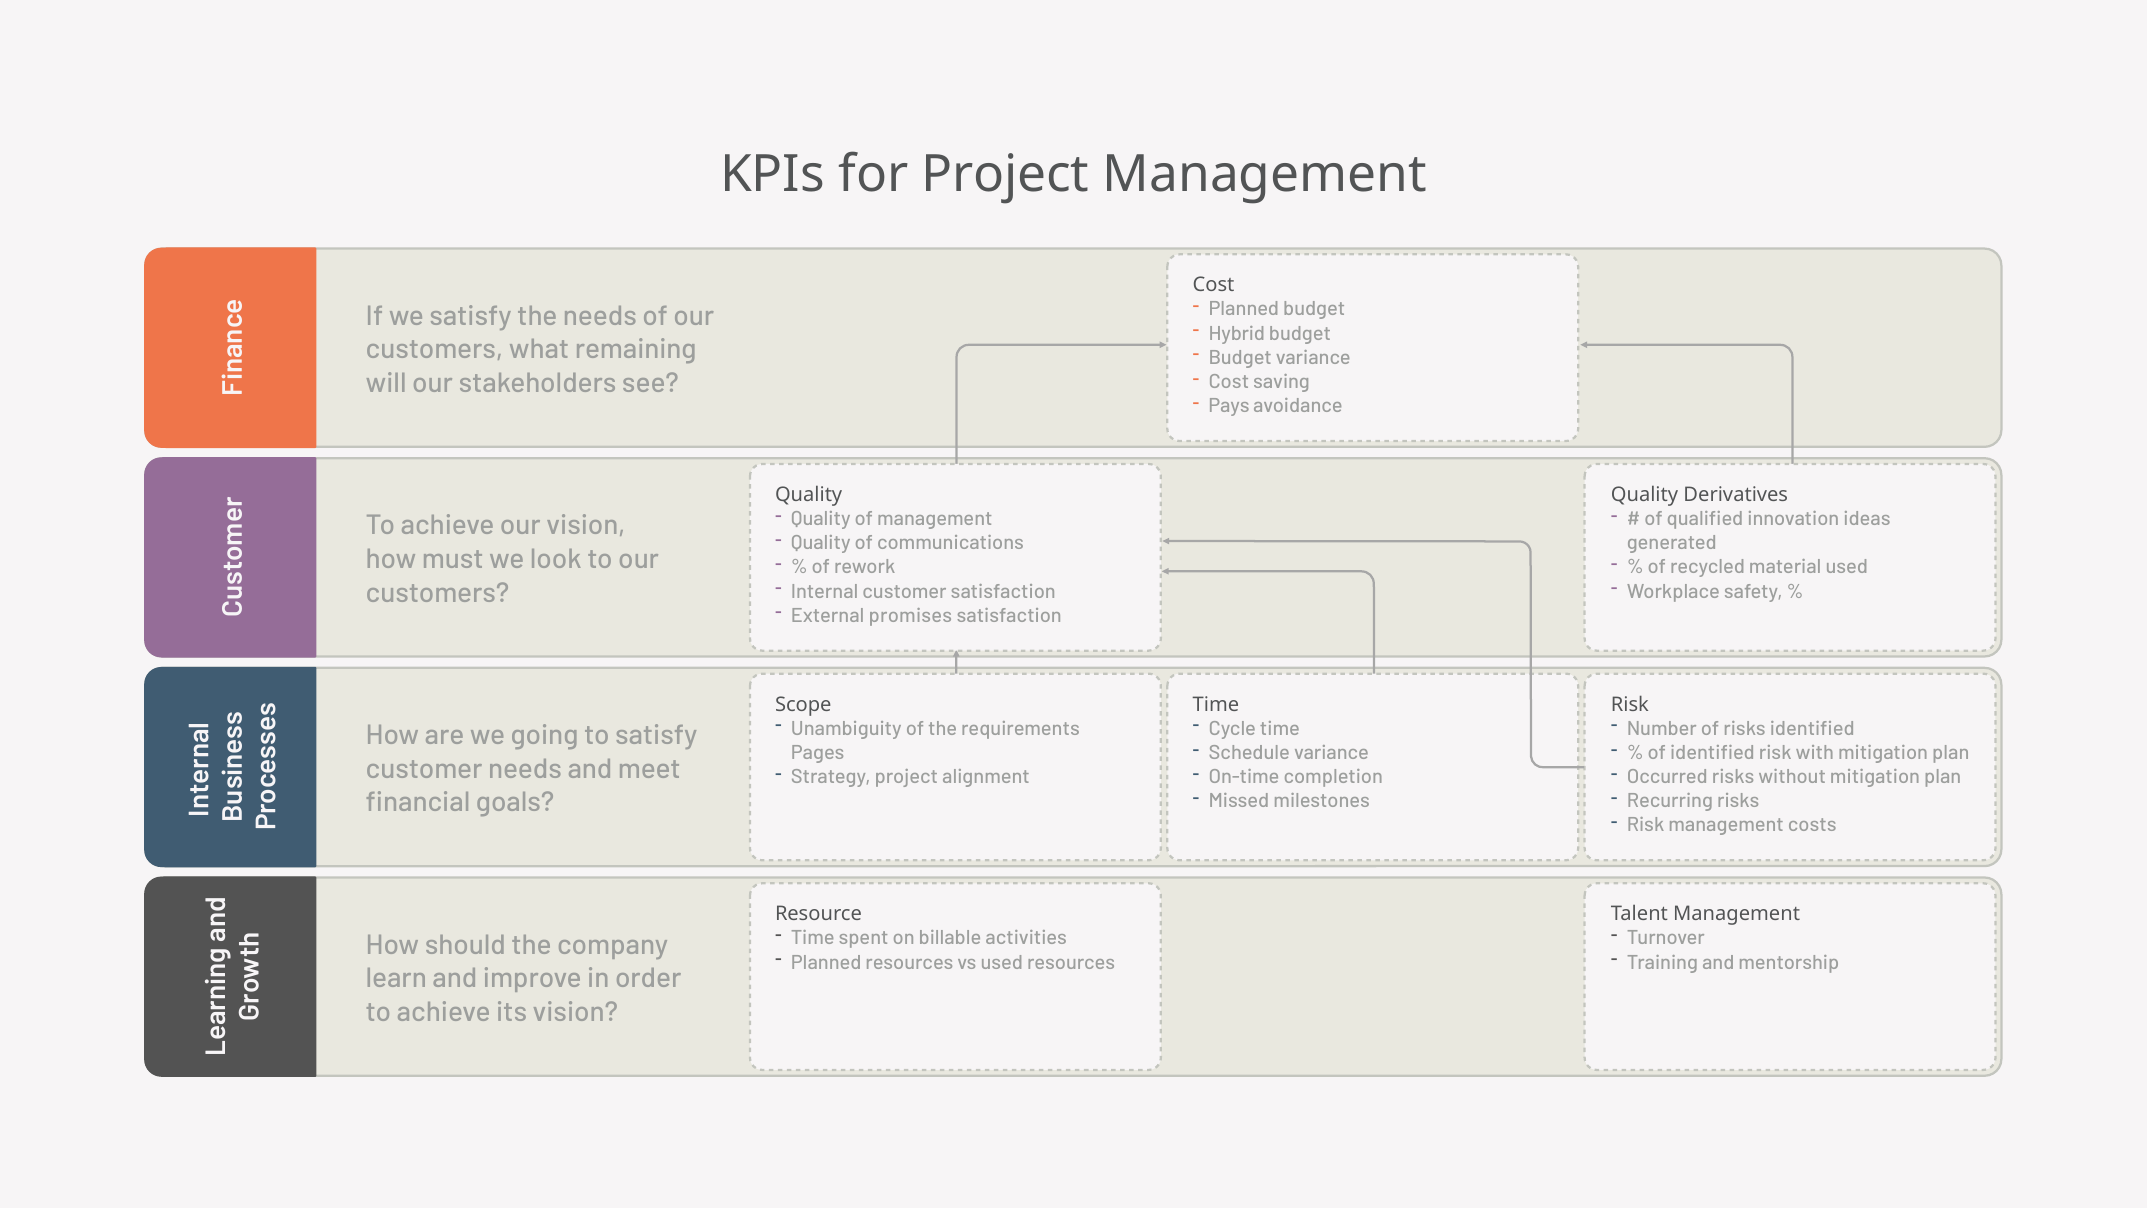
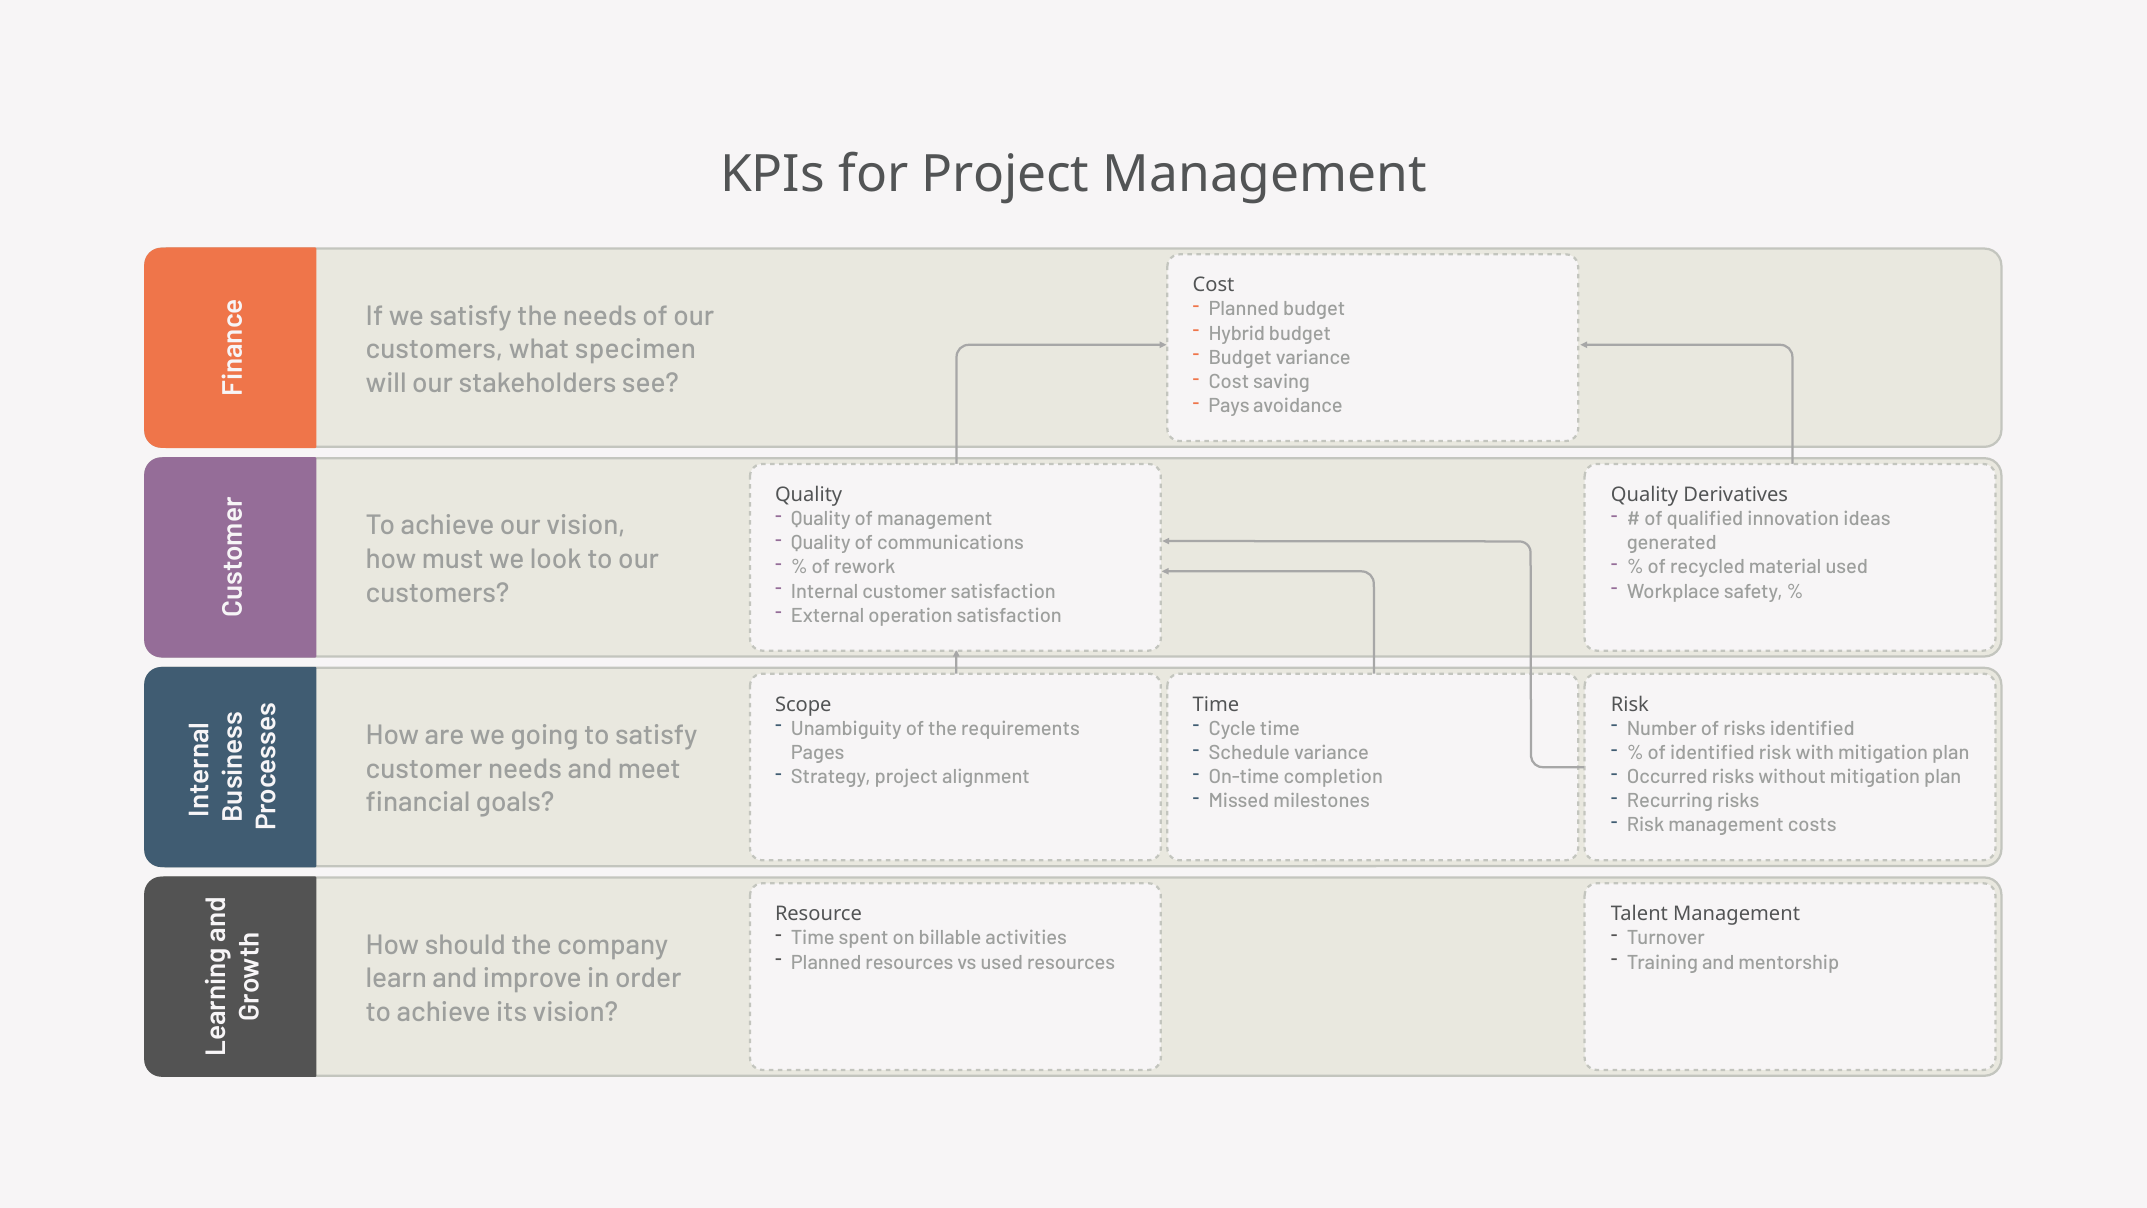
remaining: remaining -> specimen
promises: promises -> operation
